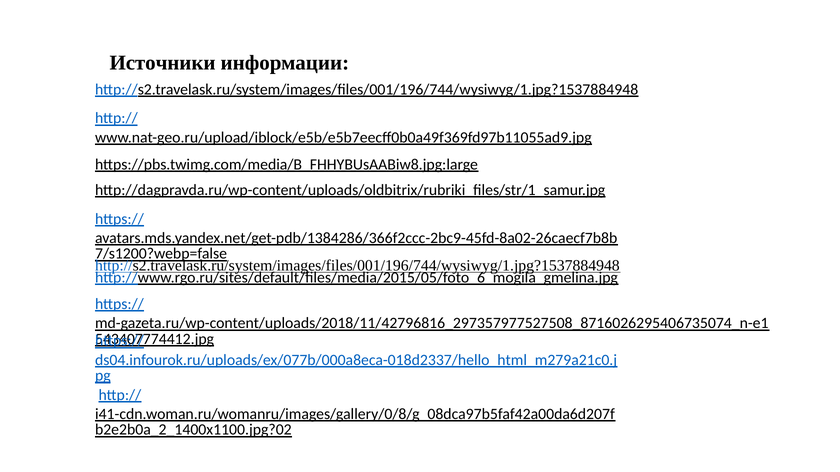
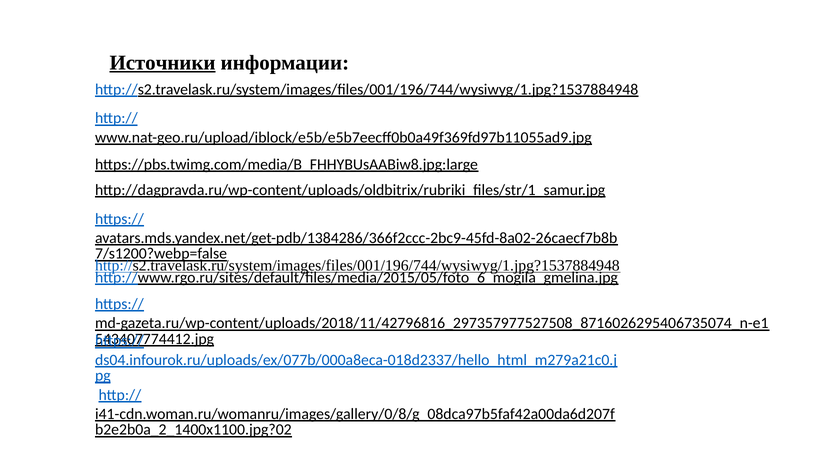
Источники underline: none -> present
